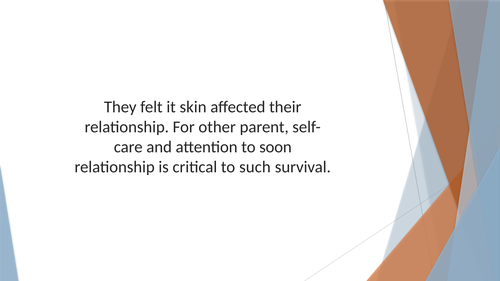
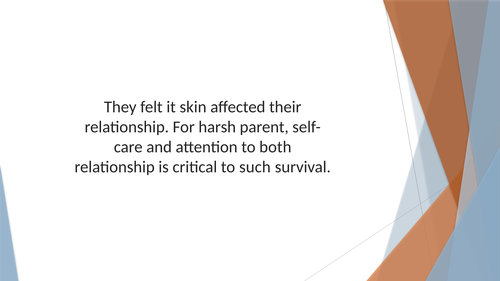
other: other -> harsh
soon: soon -> both
